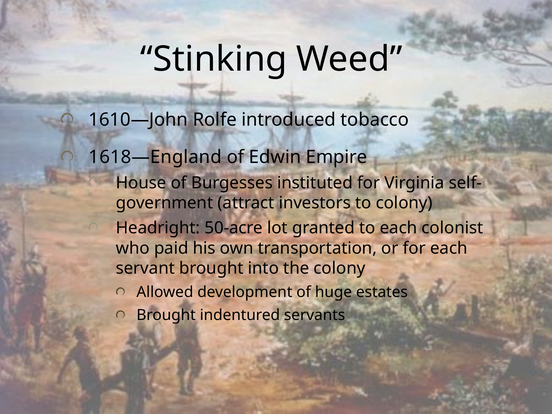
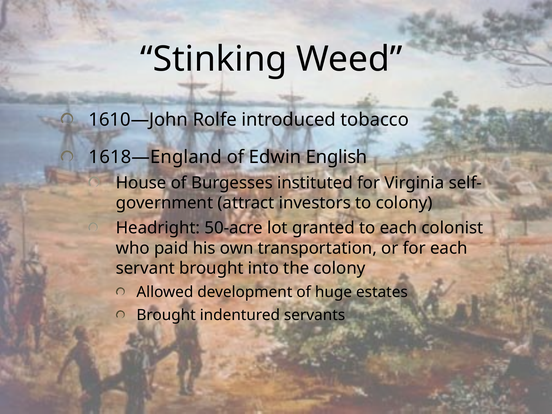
Empire: Empire -> English
